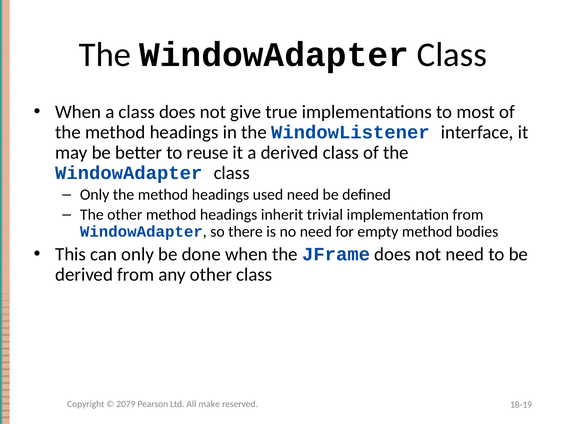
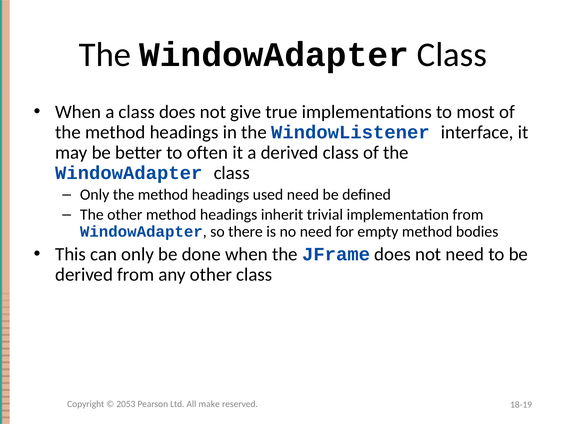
reuse: reuse -> often
2079: 2079 -> 2053
